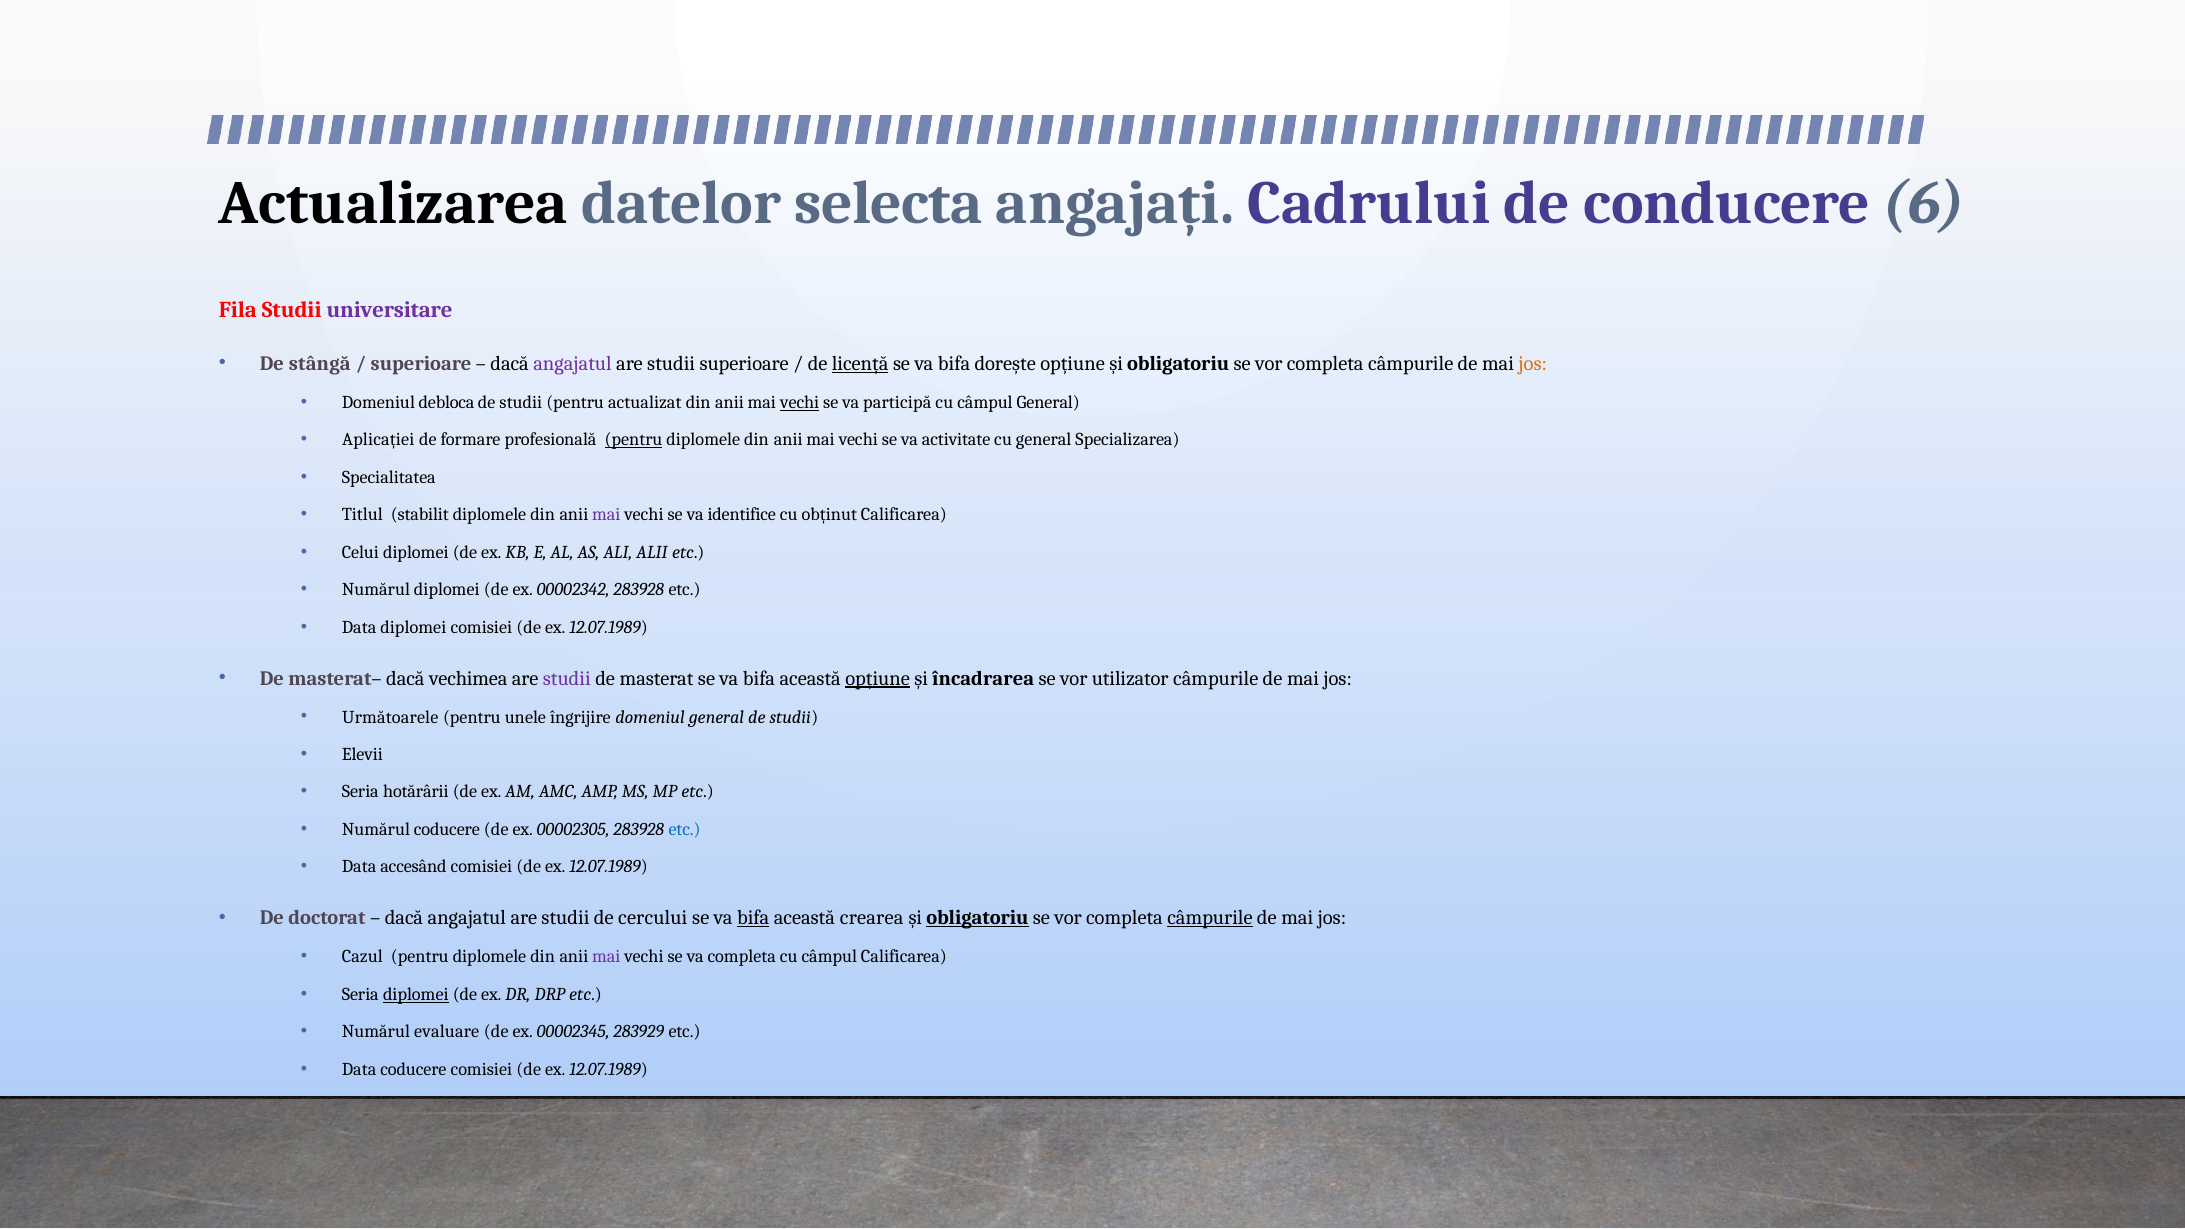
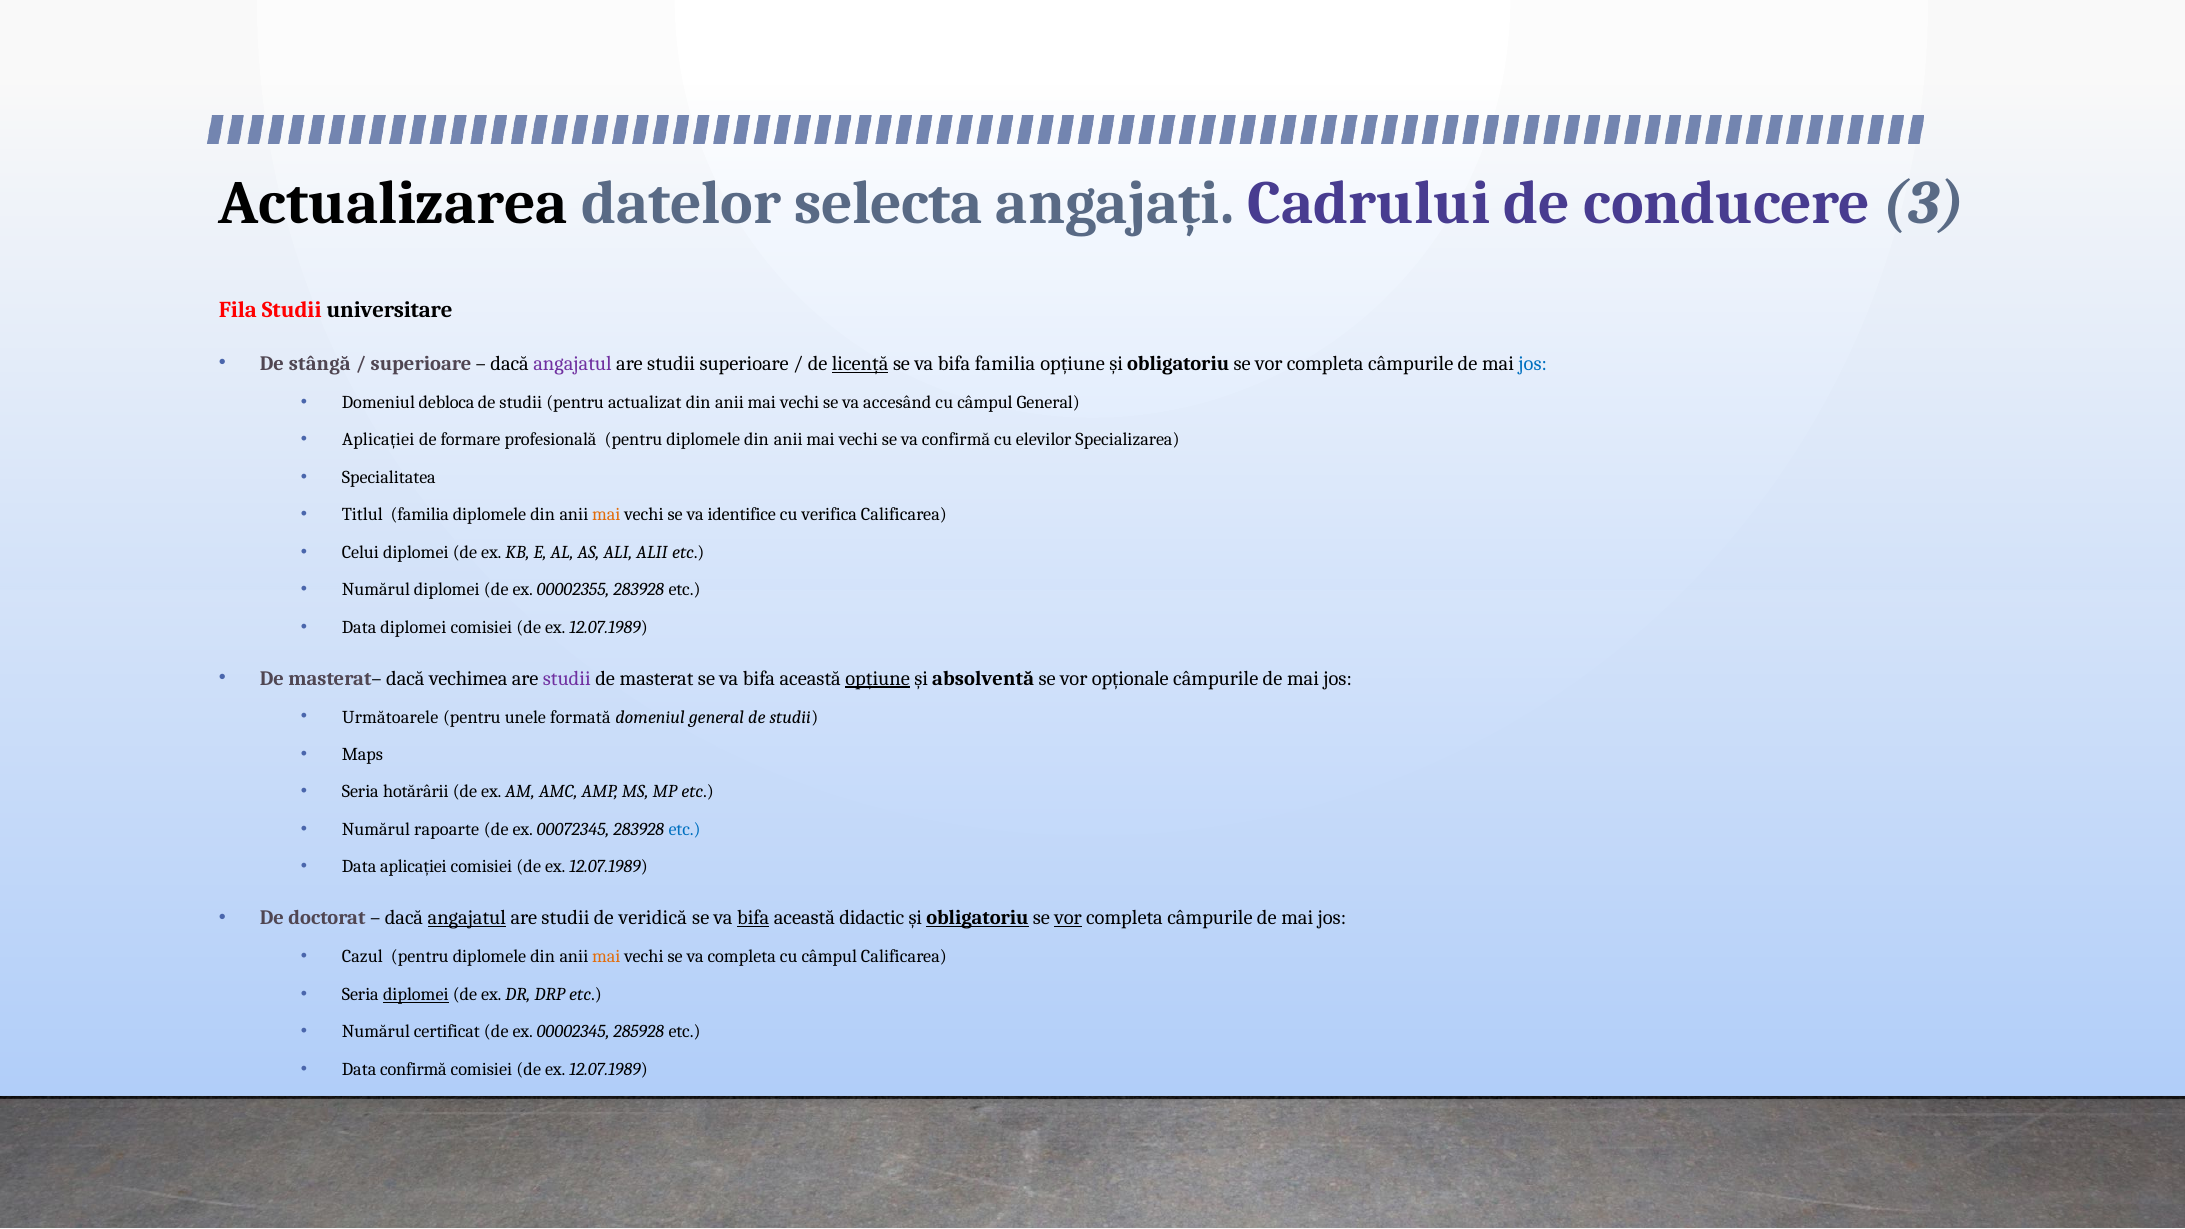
6: 6 -> 3
universitare colour: purple -> black
bifa dorește: dorește -> familia
jos at (1533, 364) colour: orange -> blue
vechi at (800, 402) underline: present -> none
participă: participă -> accesând
pentru at (633, 440) underline: present -> none
va activitate: activitate -> confirmă
cu general: general -> elevilor
Titlul stabilit: stabilit -> familia
mai at (606, 515) colour: purple -> orange
obținut: obținut -> verifica
00002342: 00002342 -> 00002355
încadrarea: încadrarea -> absolventă
utilizator: utilizator -> opționale
îngrijire: îngrijire -> formată
Elevii: Elevii -> Maps
Numărul coducere: coducere -> rapoarte
00002305: 00002305 -> 00072345
Data accesând: accesând -> aplicației
angajatul at (467, 918) underline: none -> present
cercului: cercului -> veridică
crearea: crearea -> didactic
vor at (1068, 918) underline: none -> present
câmpurile at (1210, 918) underline: present -> none
mai at (606, 957) colour: purple -> orange
evaluare: evaluare -> certificat
283929: 283929 -> 285928
Data coducere: coducere -> confirmă
